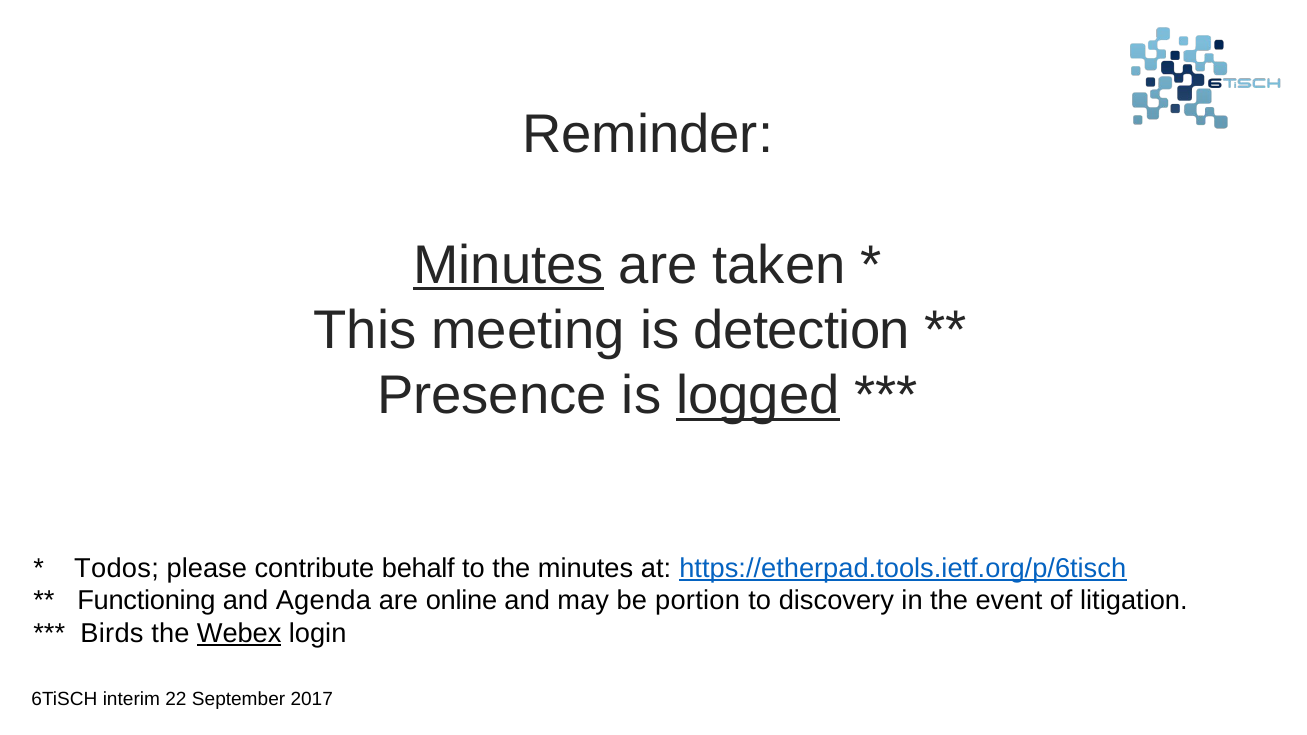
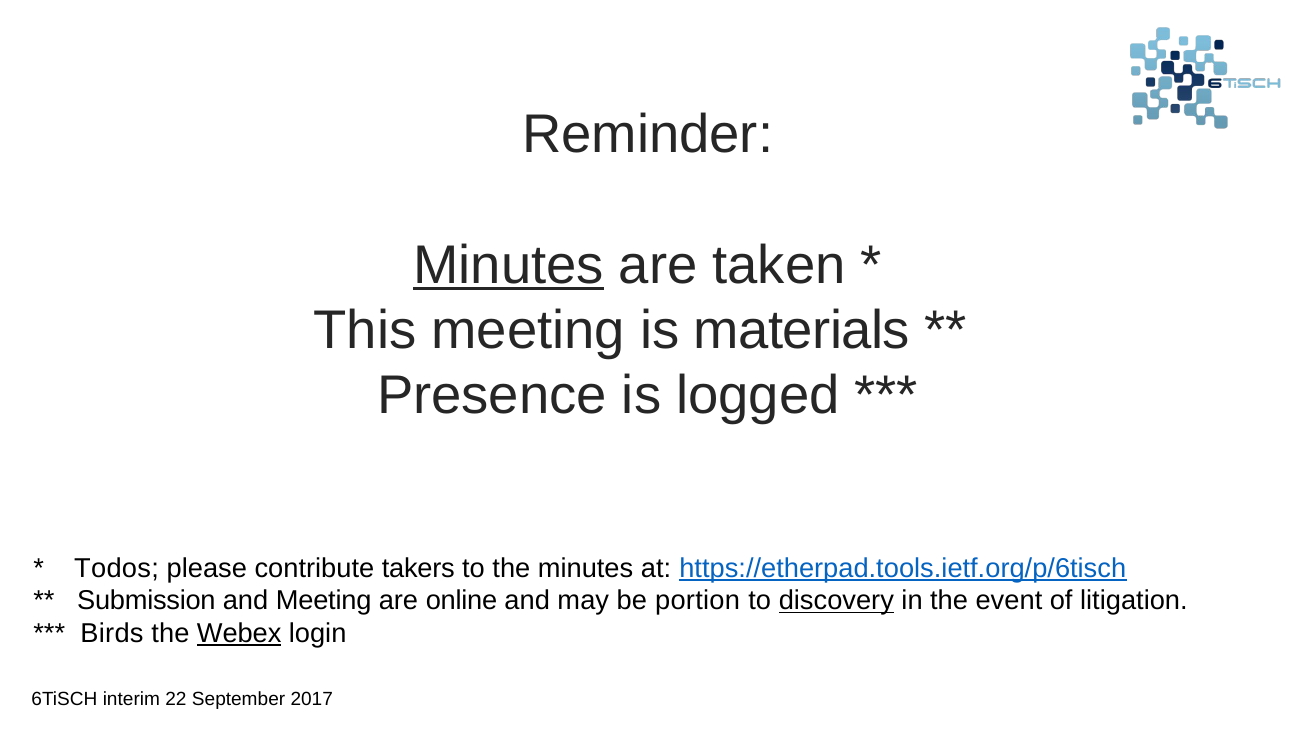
detection: detection -> materials
logged underline: present -> none
behalf: behalf -> takers
Functioning: Functioning -> Submission
and Agenda: Agenda -> Meeting
discovery underline: none -> present
